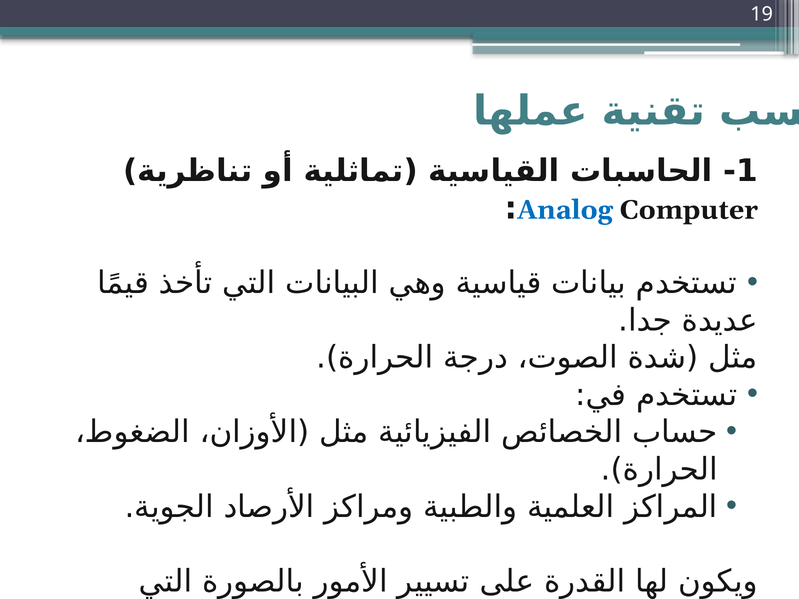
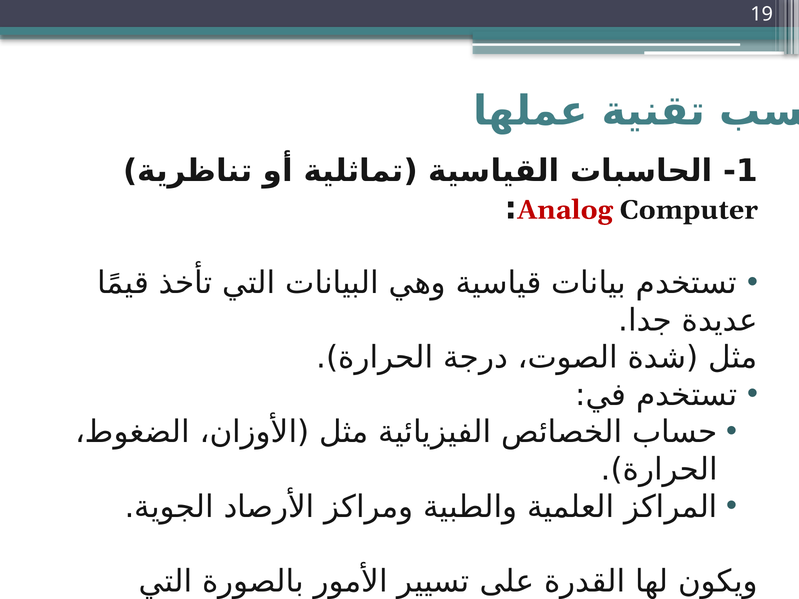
Analog colour: blue -> red
